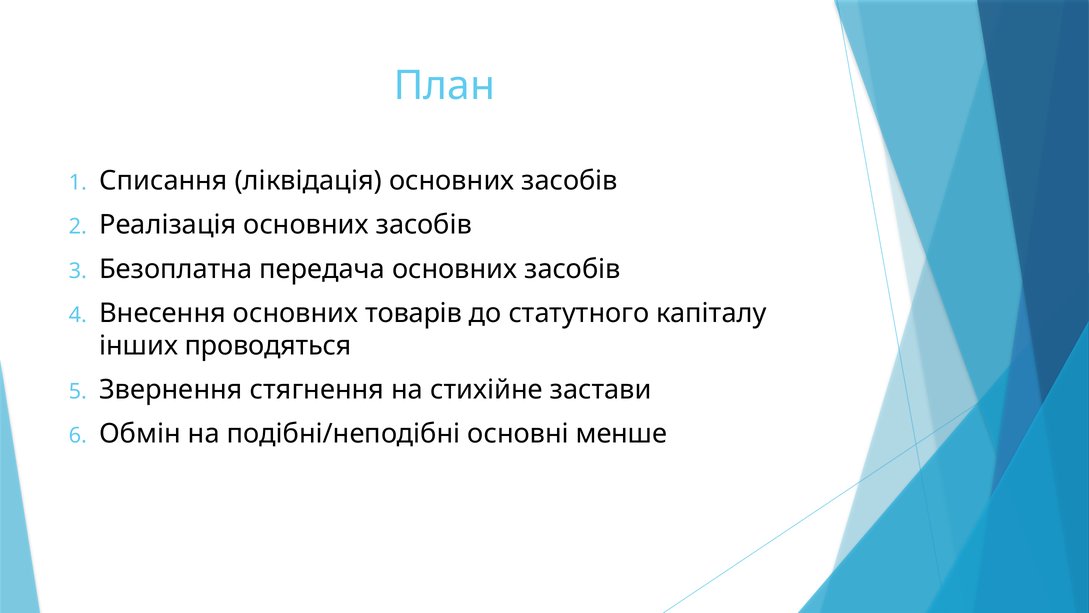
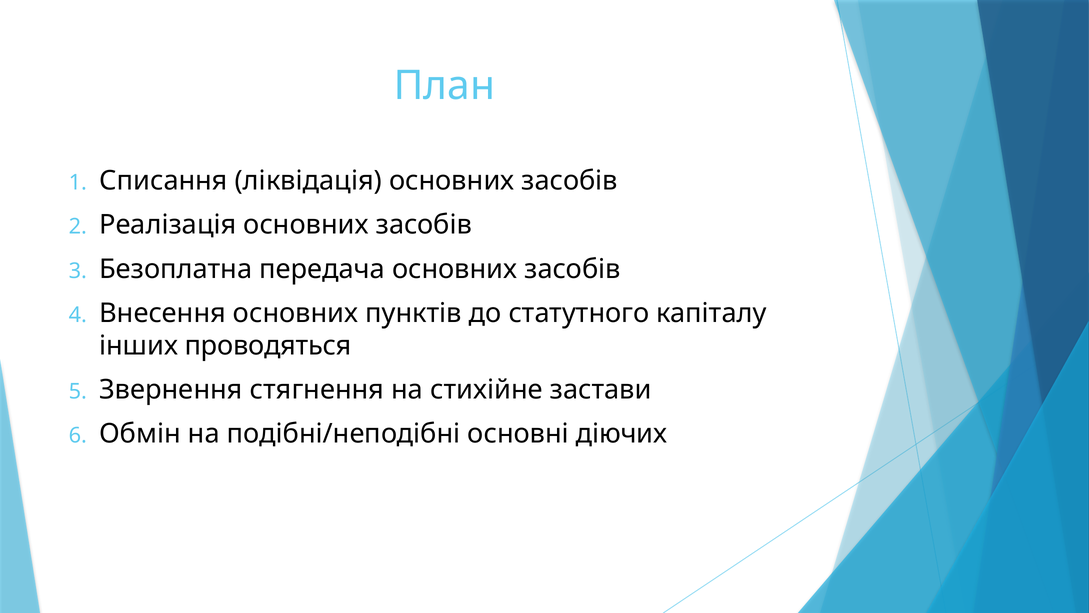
товарiв: товарiв -> пунктів
менше: менше -> діючих
